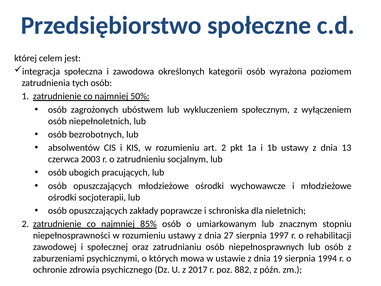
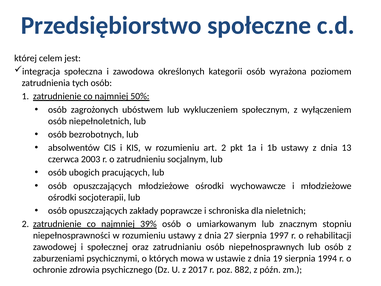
85%: 85% -> 39%
